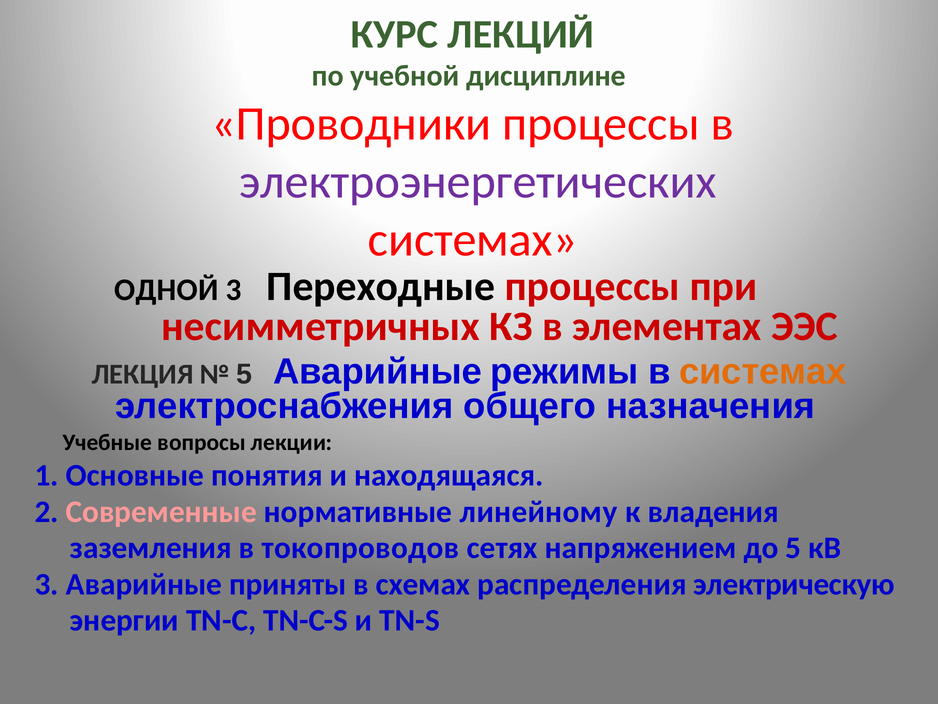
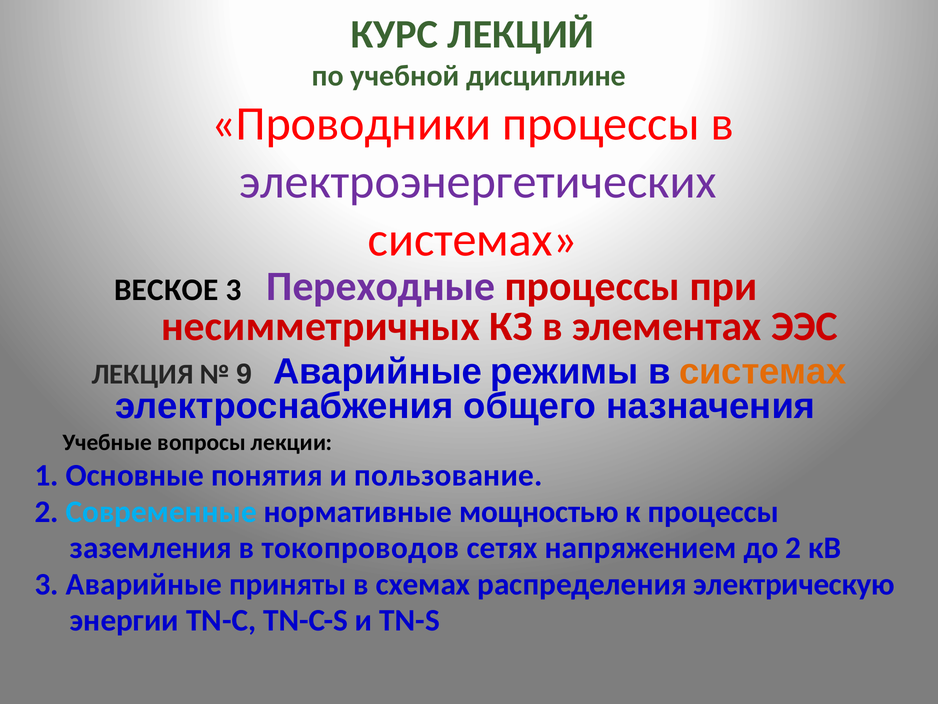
ОДНОЙ: ОДНОЙ -> ВЕСКОЕ
Переходные colour: black -> purple
5 at (244, 374): 5 -> 9
находящаяся: находящаяся -> пользование
Современные colour: pink -> light blue
линейному: линейному -> мощностью
к владения: владения -> процессы
до 5: 5 -> 2
